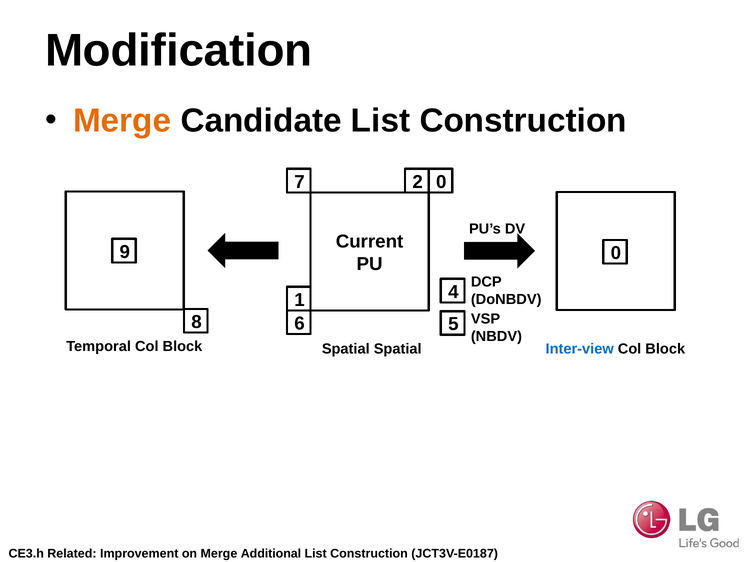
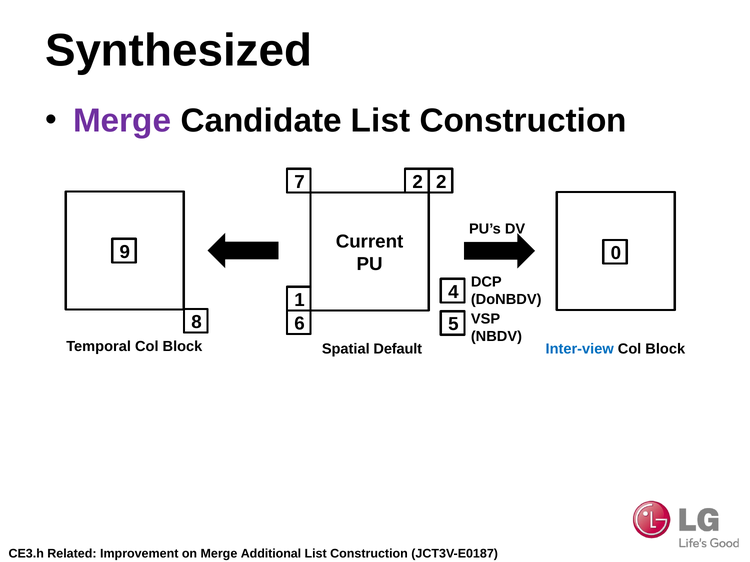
Modification: Modification -> Synthesized
Merge at (122, 121) colour: orange -> purple
2 0: 0 -> 2
Spatial Spatial: Spatial -> Default
